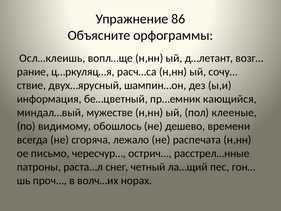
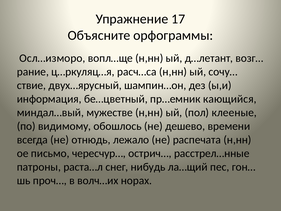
86: 86 -> 17
Осл…клеишь: Осл…клеишь -> Осл…изморо
сгоряча: сгоряча -> отнюдь
четный: четный -> нибудь
